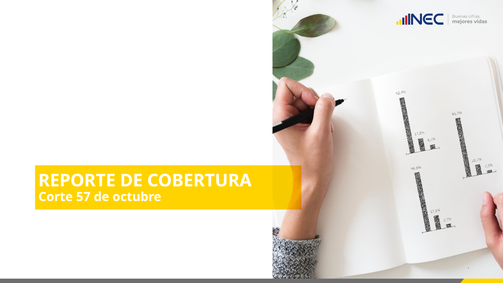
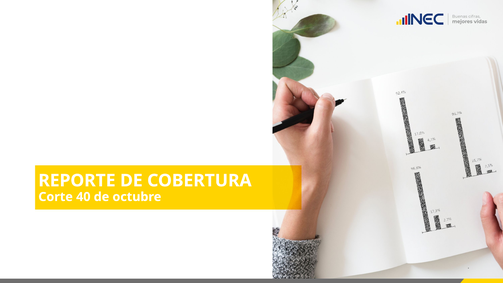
57: 57 -> 40
